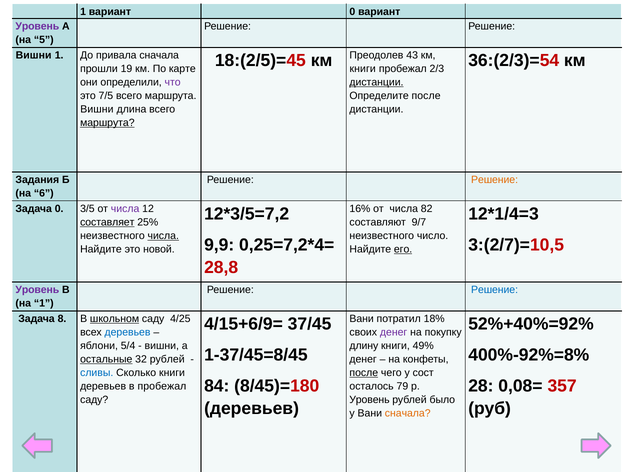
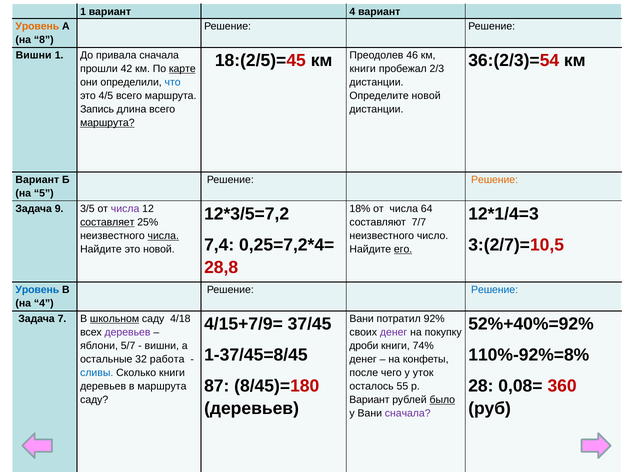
вариант 0: 0 -> 4
Уровень at (37, 26) colour: purple -> orange
5: 5 -> 8
43: 43 -> 46
19: 19 -> 42
карте underline: none -> present
что colour: purple -> blue
дистанции at (376, 82) underline: present -> none
7/5: 7/5 -> 4/5
Определите после: после -> новой
Вишни at (97, 109): Вишни -> Запись
Задания at (37, 180): Задания -> Вариант
6: 6 -> 5
Задача 0: 0 -> 9
16%: 16% -> 18%
82: 82 -> 64
9/7: 9/7 -> 7/7
9,9: 9,9 -> 7,4
Уровень at (37, 290) colour: purple -> blue
на 1: 1 -> 4
8: 8 -> 7
4/25: 4/25 -> 4/18
18%: 18% -> 92%
4/15+6/9=: 4/15+6/9= -> 4/15+7/9=
деревьев at (128, 332) colour: blue -> purple
5/4: 5/4 -> 5/7
длину: длину -> дроби
49%: 49% -> 74%
400%-92%=8%: 400%-92%=8% -> 110%-92%=8%
остальные underline: present -> none
32 рублей: рублей -> работа
после at (364, 373) underline: present -> none
сост: сост -> уток
84: 84 -> 87
357: 357 -> 360
в пробежал: пробежал -> маршрута
79: 79 -> 55
Уровень at (369, 400): Уровень -> Вариант
было underline: none -> present
сначала at (408, 413) colour: orange -> purple
